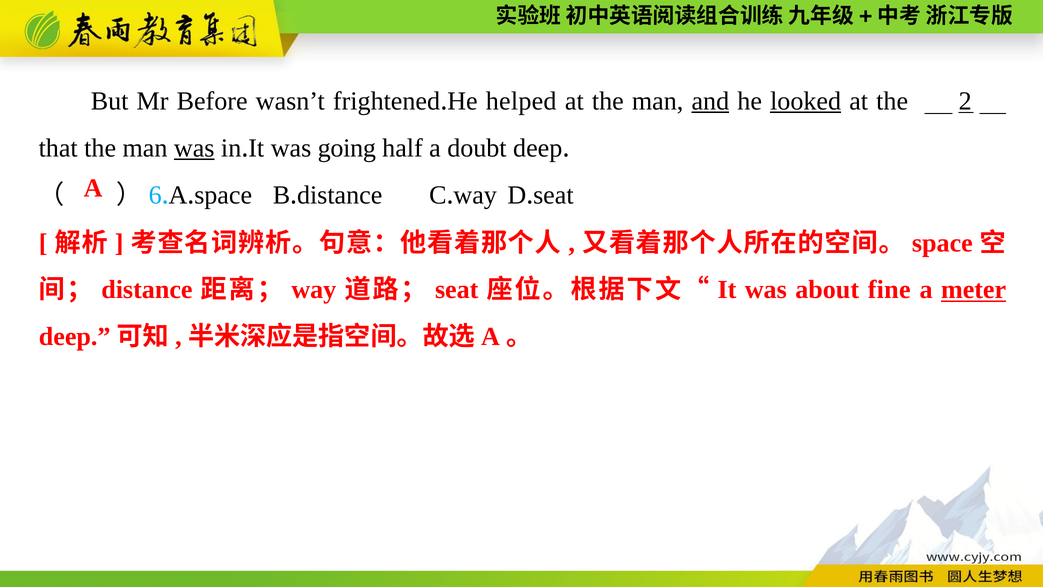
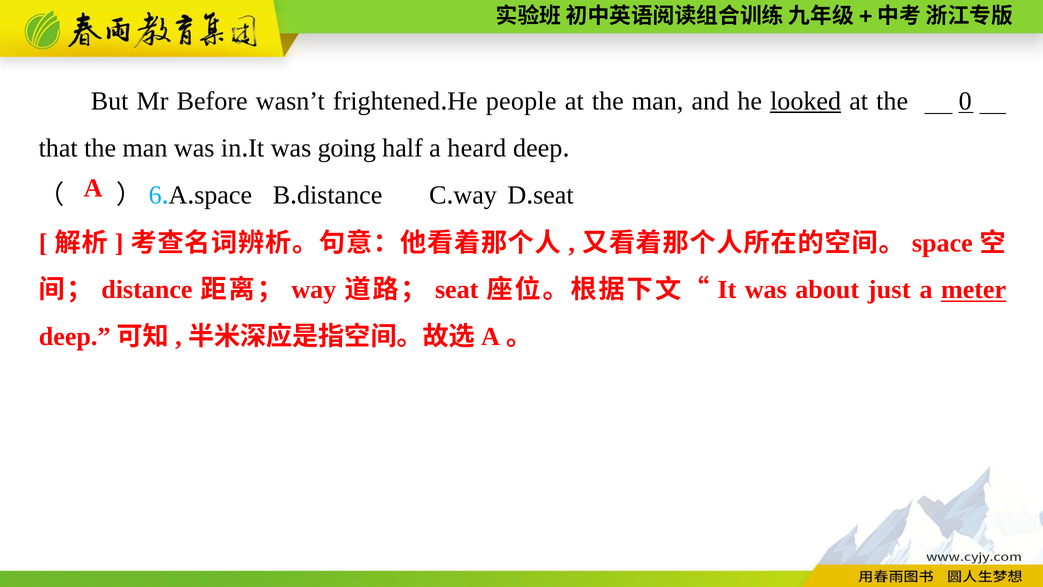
helped: helped -> people
and underline: present -> none
2: 2 -> 0
was at (194, 148) underline: present -> none
doubt: doubt -> heard
fine: fine -> just
